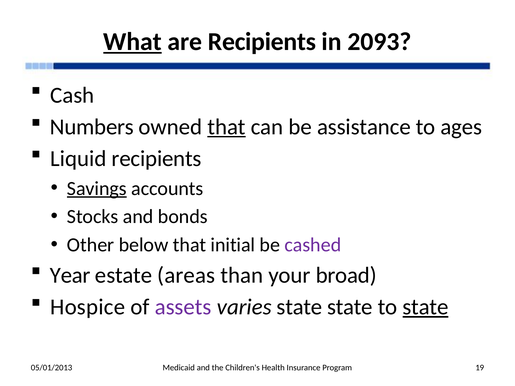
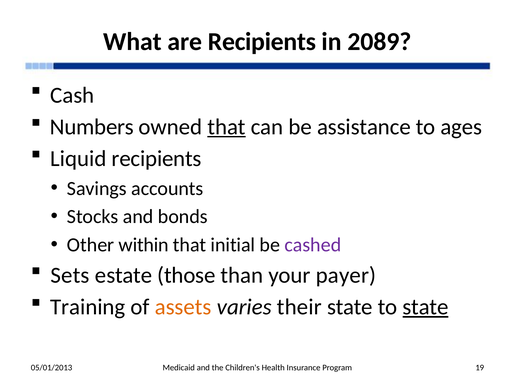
What underline: present -> none
2093: 2093 -> 2089
Savings underline: present -> none
below: below -> within
Year: Year -> Sets
areas: areas -> those
broad: broad -> payer
Hospice: Hospice -> Training
assets colour: purple -> orange
varies state: state -> their
